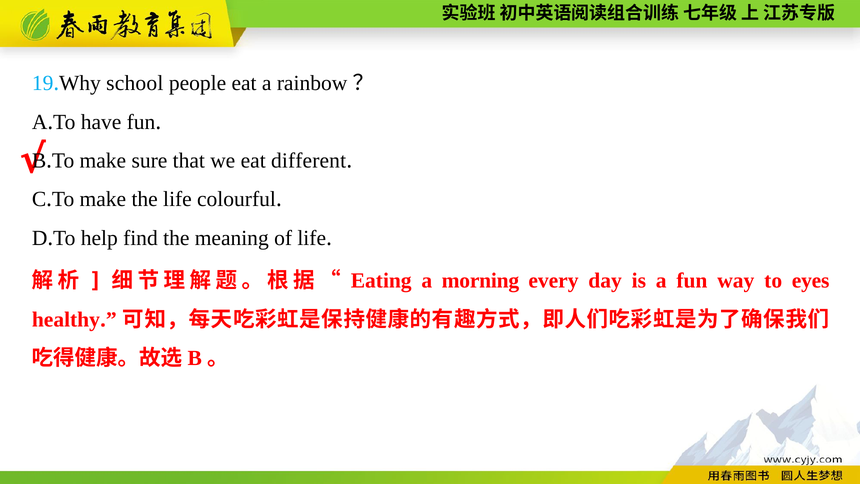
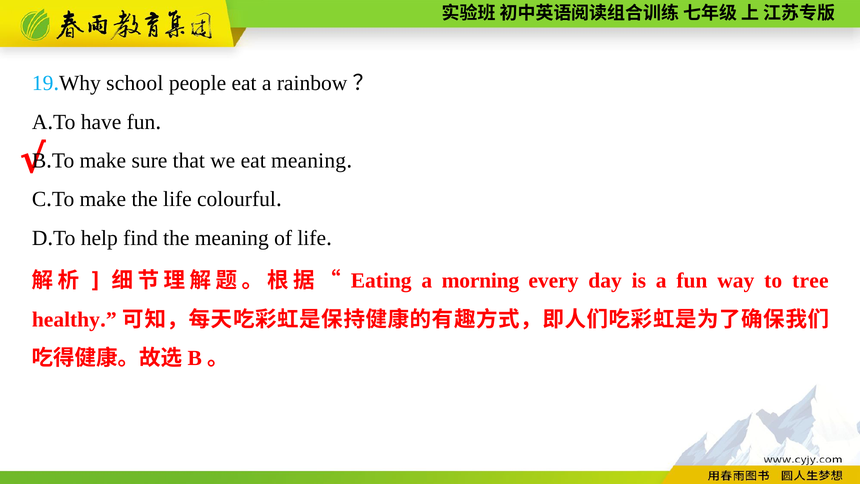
eat different: different -> meaning
eyes: eyes -> tree
